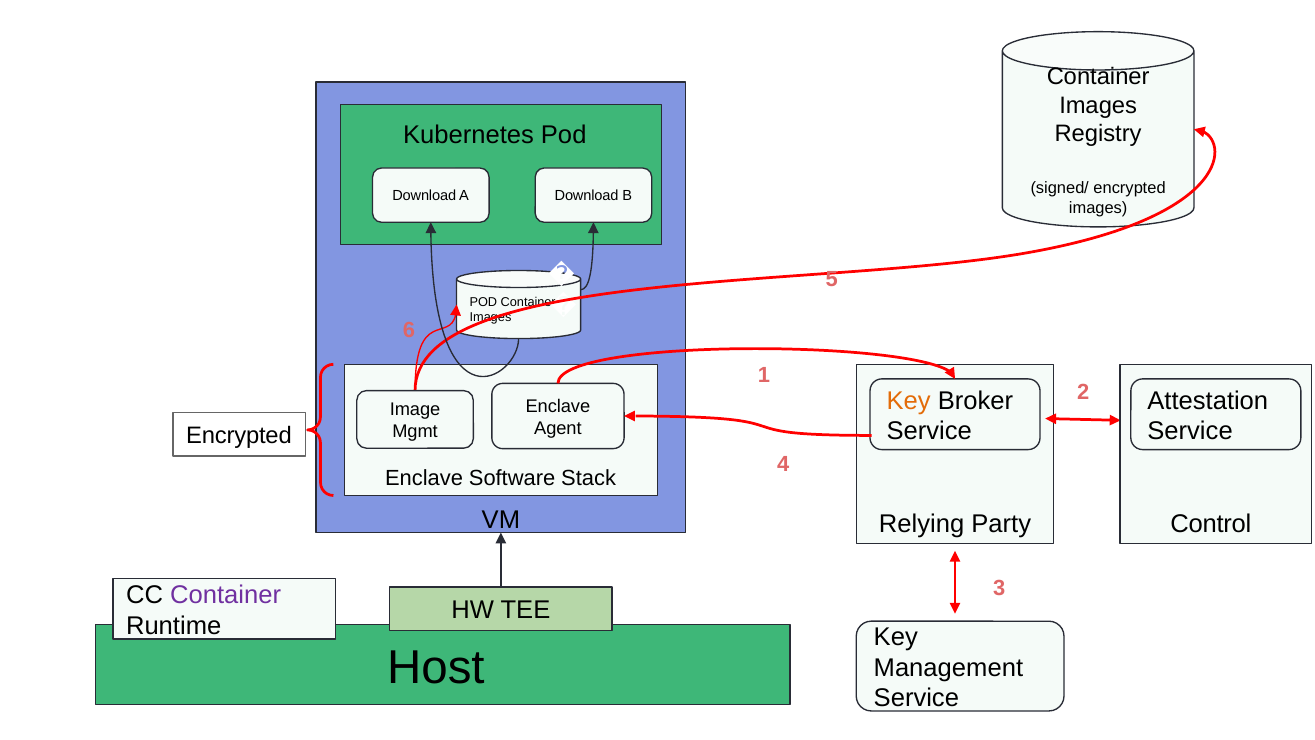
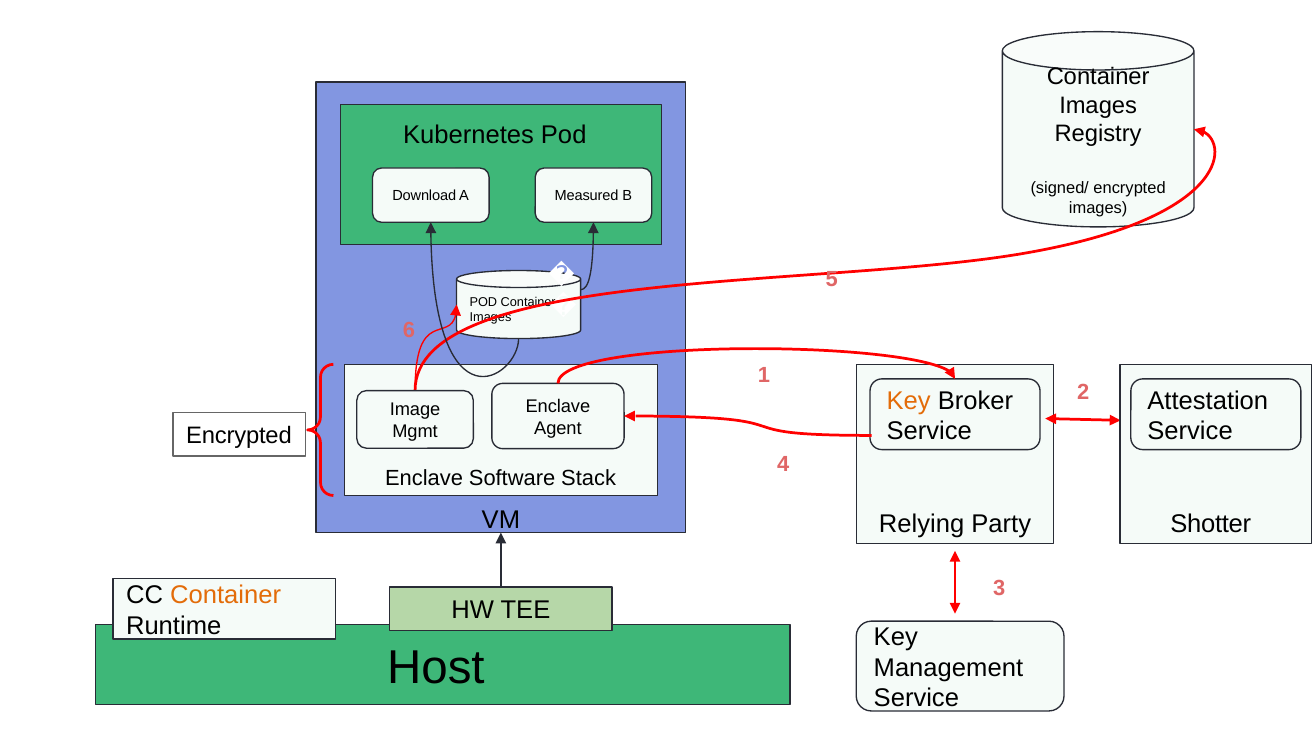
A Download: Download -> Measured
Control: Control -> Shotter
Container at (226, 595) colour: purple -> orange
